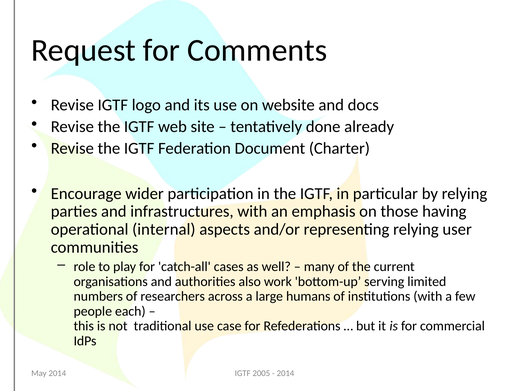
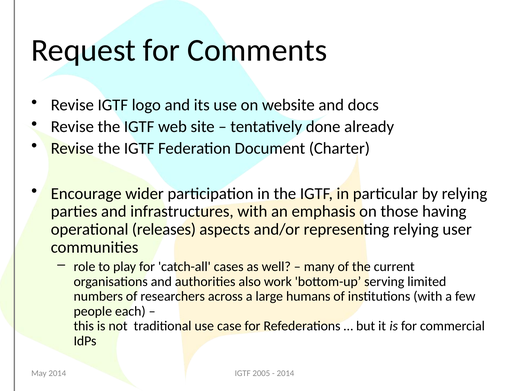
internal: internal -> releases
